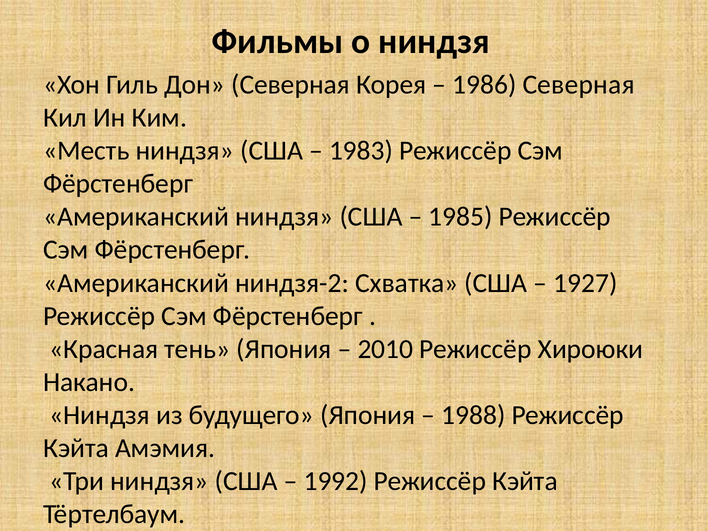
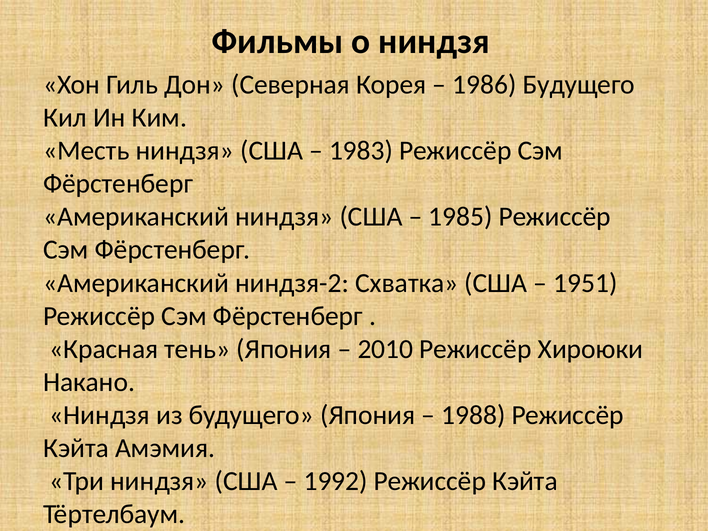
1986 Северная: Северная -> Будущего
1927: 1927 -> 1951
